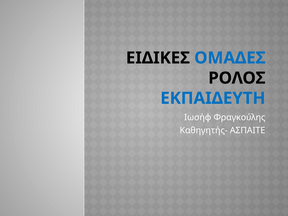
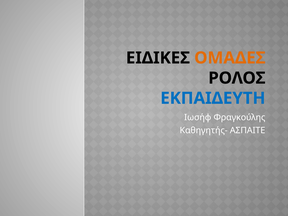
ΟΜΑΔΕΣ colour: blue -> orange
